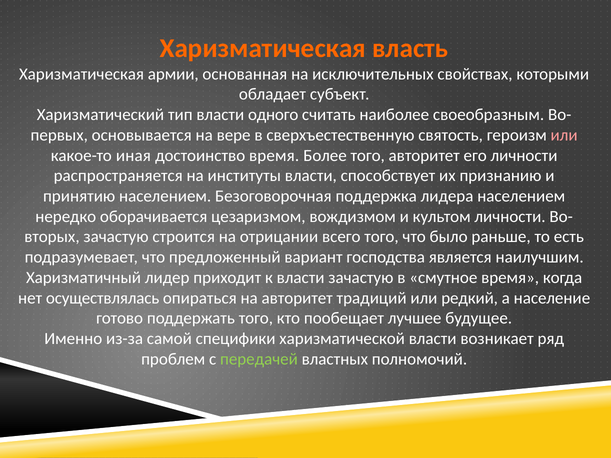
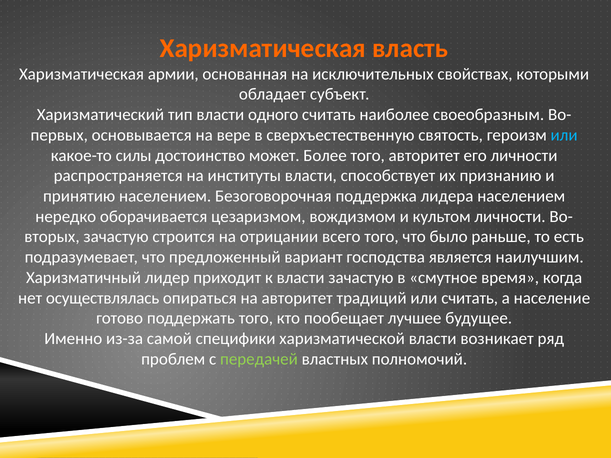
или at (564, 135) colour: pink -> light blue
иная: иная -> силы
достоинство время: время -> может
или редкий: редкий -> считать
